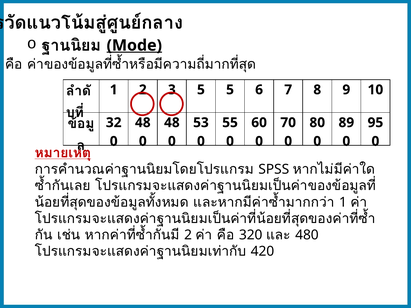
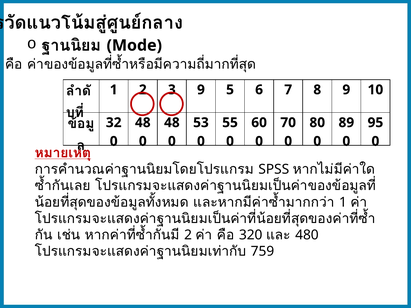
Mode underline: present -> none
5 at (201, 90): 5 -> 9
420: 420 -> 759
